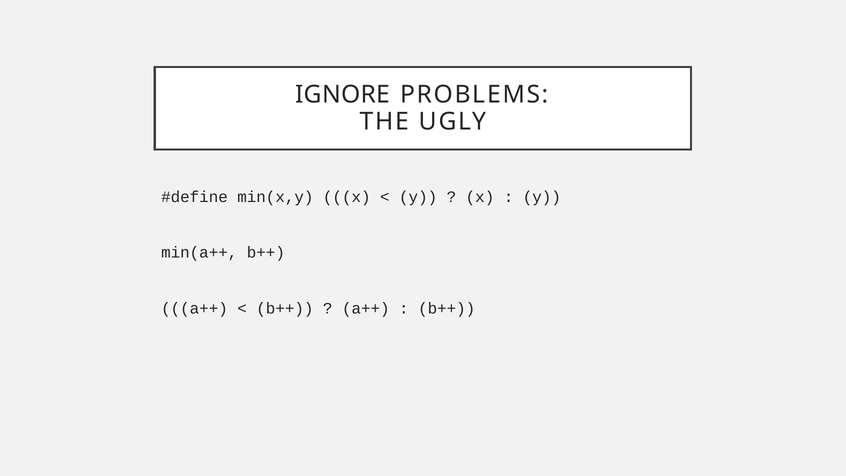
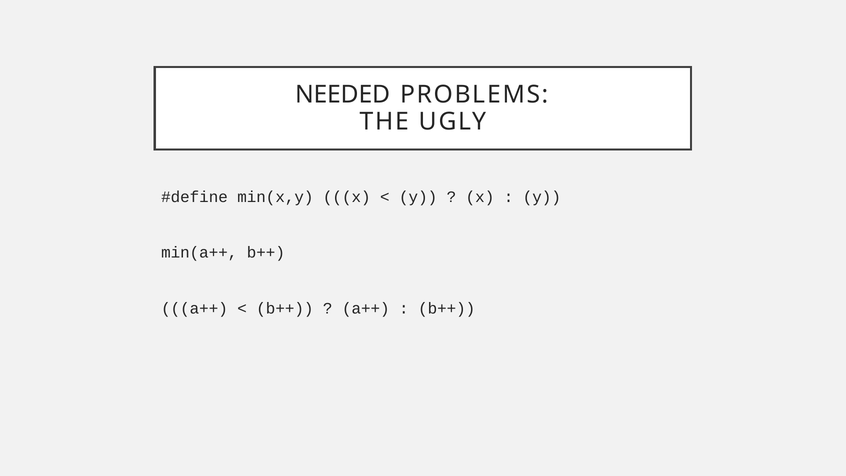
IGNORE: IGNORE -> NEEDED
